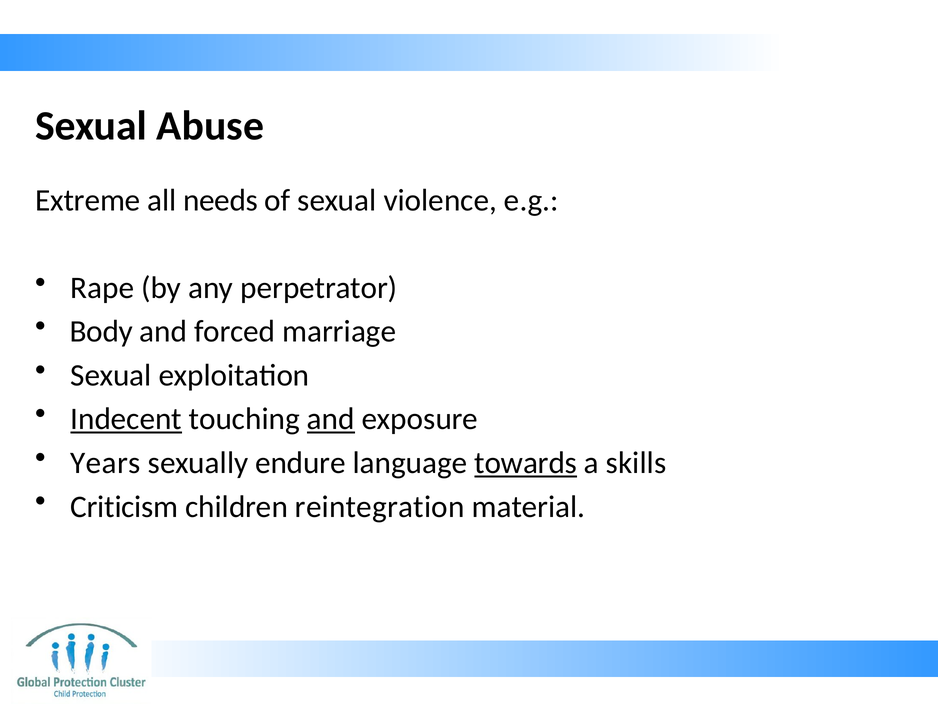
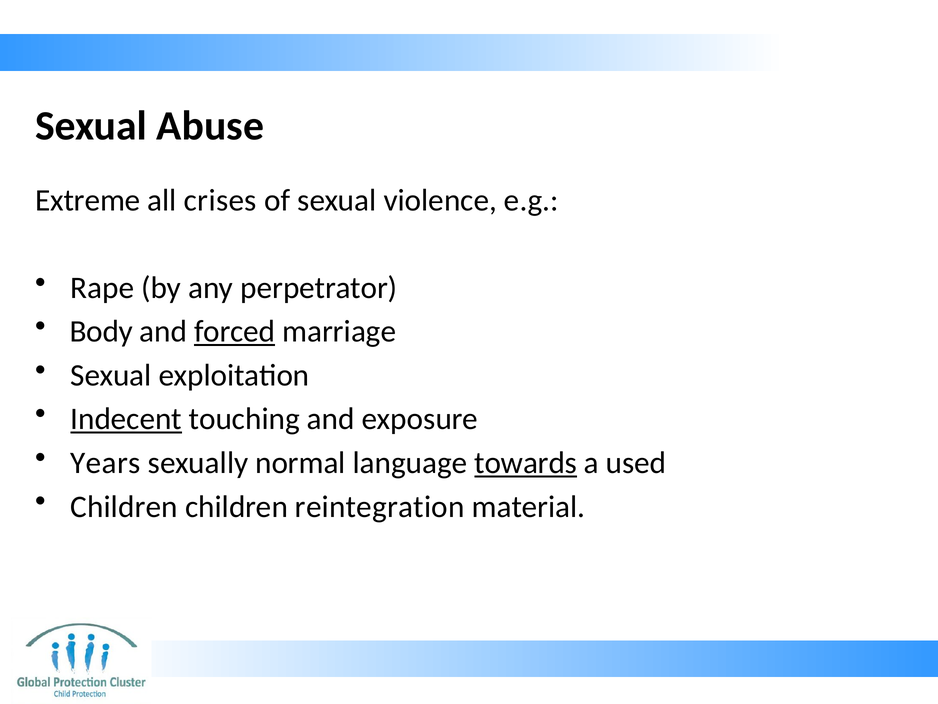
needs: needs -> crises
forced underline: none -> present
and at (331, 419) underline: present -> none
endure: endure -> normal
skills: skills -> used
Criticism at (124, 506): Criticism -> Children
